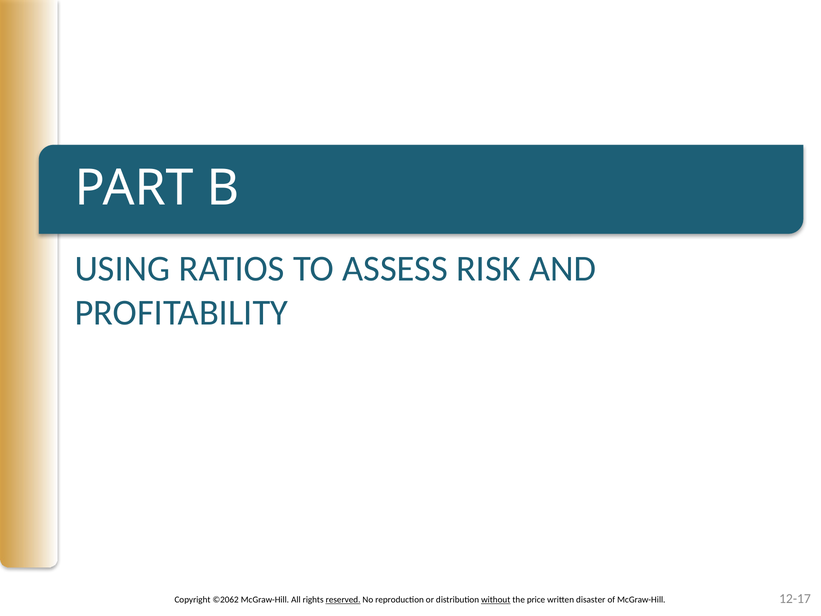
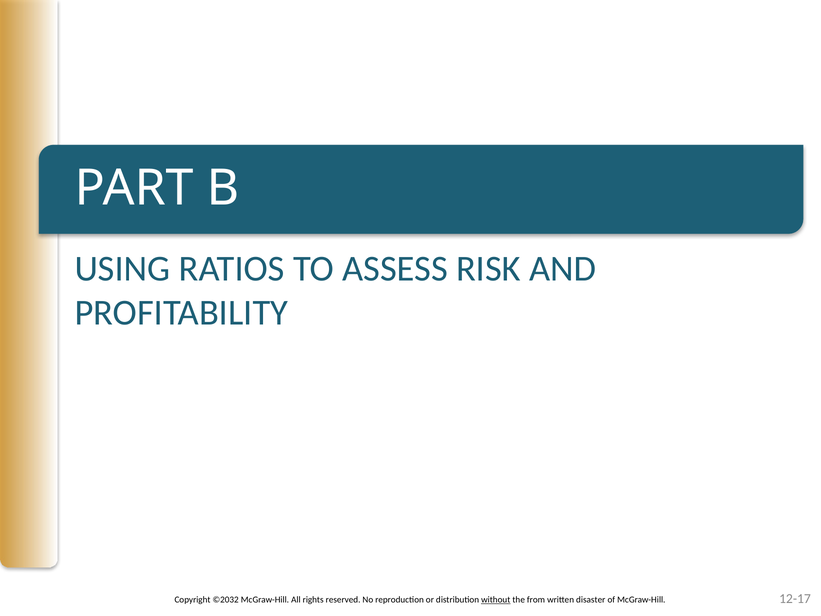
©2062: ©2062 -> ©2032
reserved underline: present -> none
price: price -> from
